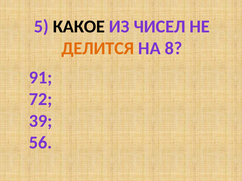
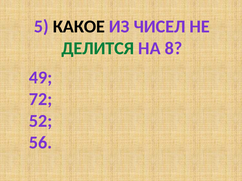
ДЕЛИТСЯ colour: orange -> green
91: 91 -> 49
39: 39 -> 52
